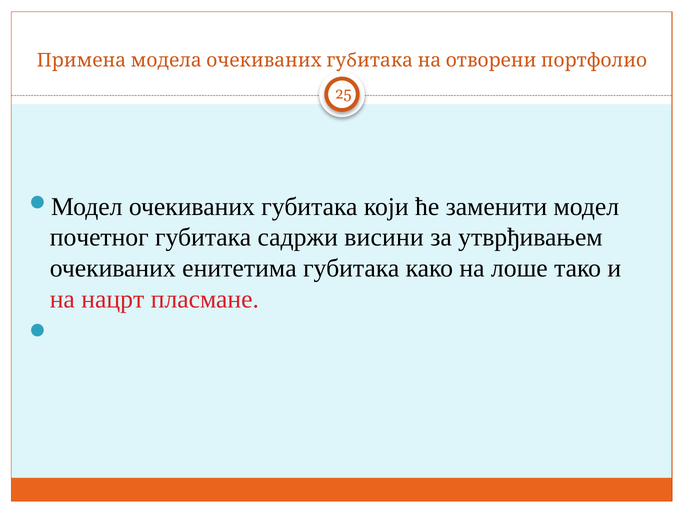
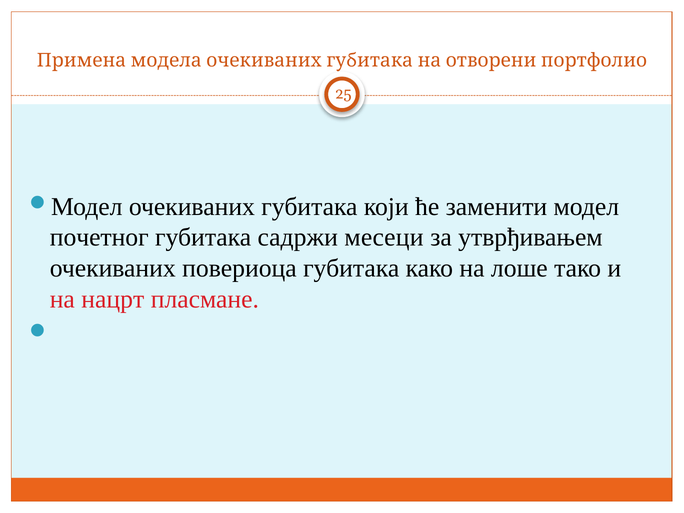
висини: висини -> месеци
енитетима: енитетима -> повериоца
